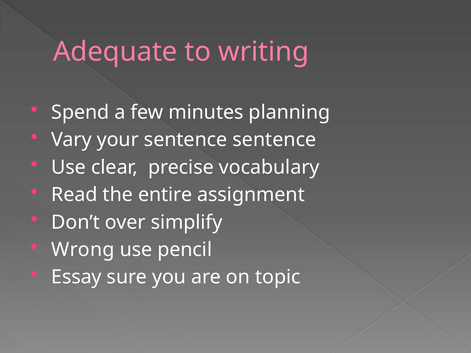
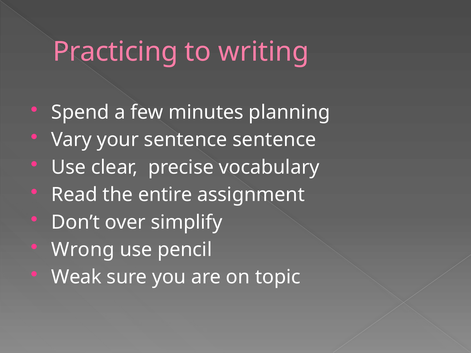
Adequate: Adequate -> Practicing
Essay: Essay -> Weak
